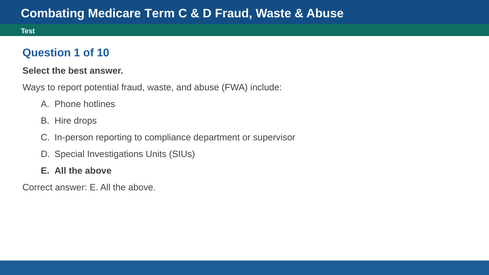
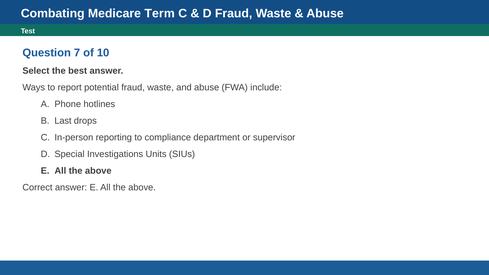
1: 1 -> 7
Hire: Hire -> Last
